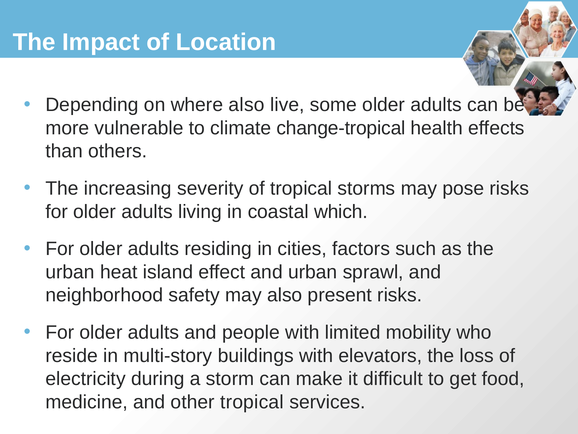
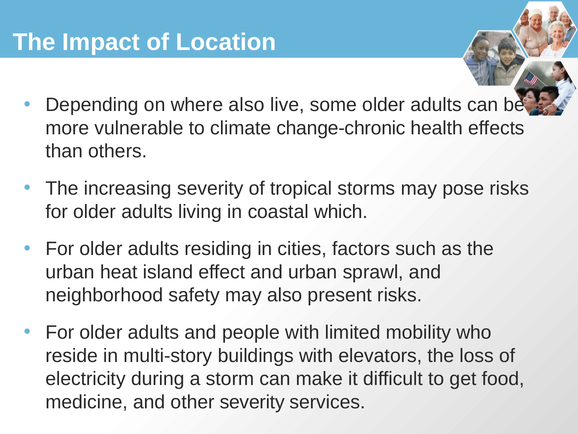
change-tropical: change-tropical -> change-chronic
other tropical: tropical -> severity
